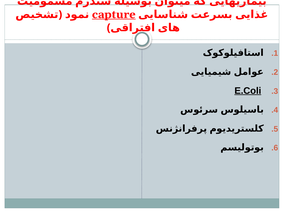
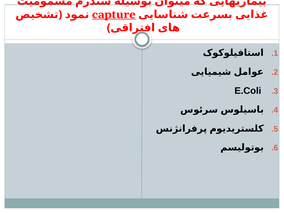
E.Coli underline: present -> none
